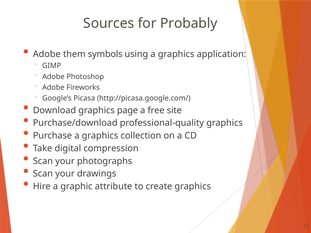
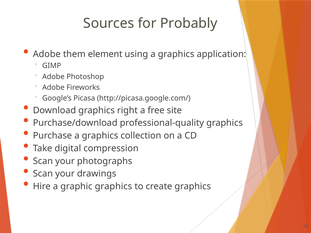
symbols: symbols -> element
page: page -> right
graphic attribute: attribute -> graphics
